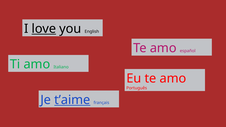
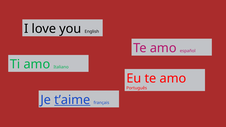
love underline: present -> none
